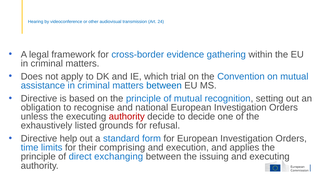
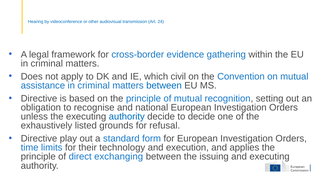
trial: trial -> civil
authority at (127, 117) colour: red -> blue
help: help -> play
comprising: comprising -> technology
